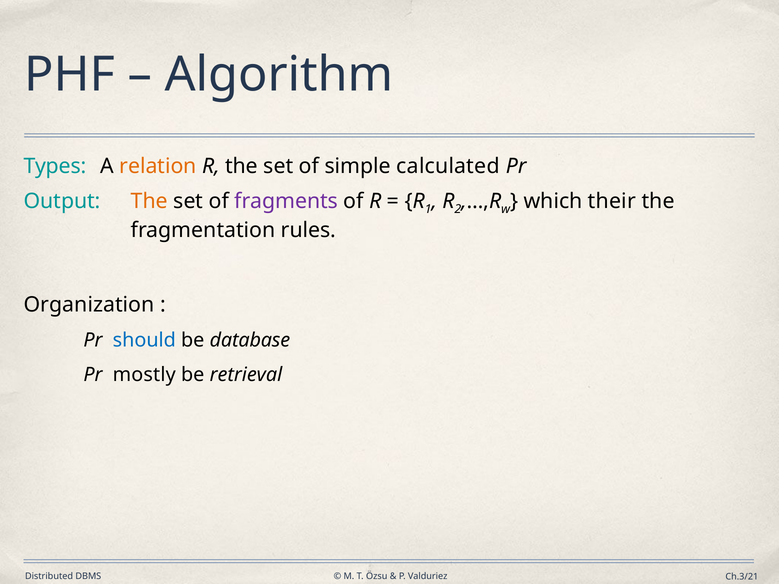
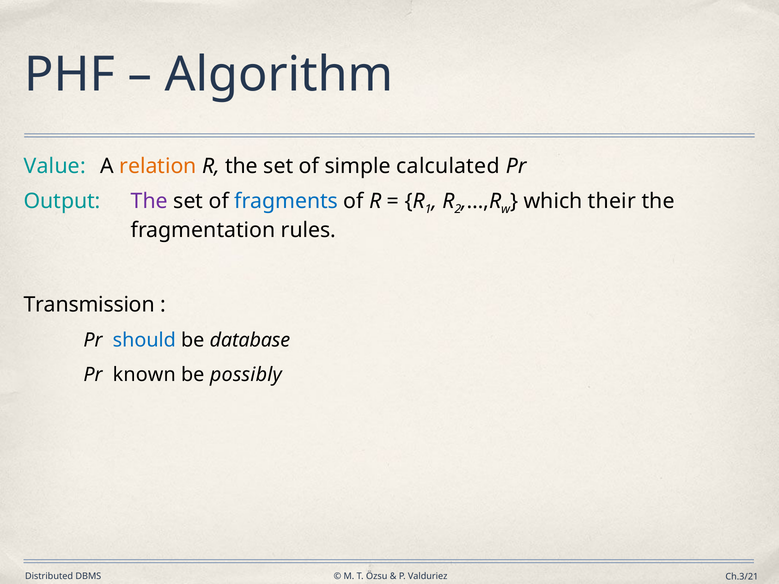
Types: Types -> Value
The at (149, 201) colour: orange -> purple
fragments colour: purple -> blue
Organization: Organization -> Transmission
mostly: mostly -> known
retrieval: retrieval -> possibly
